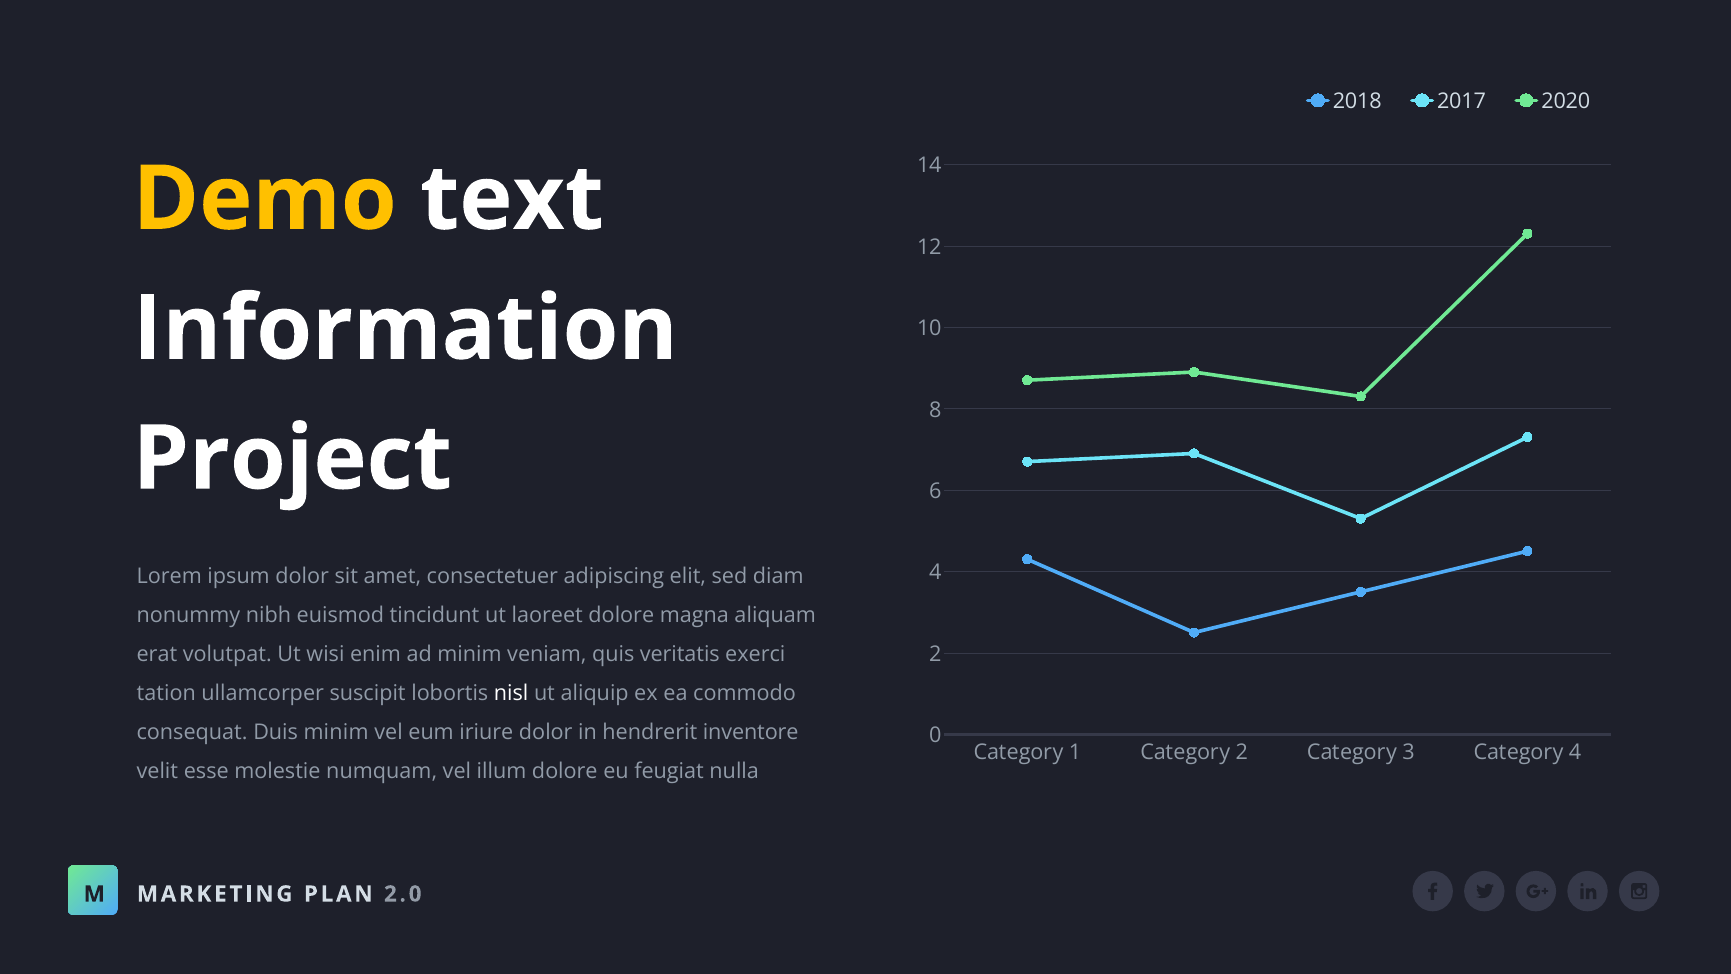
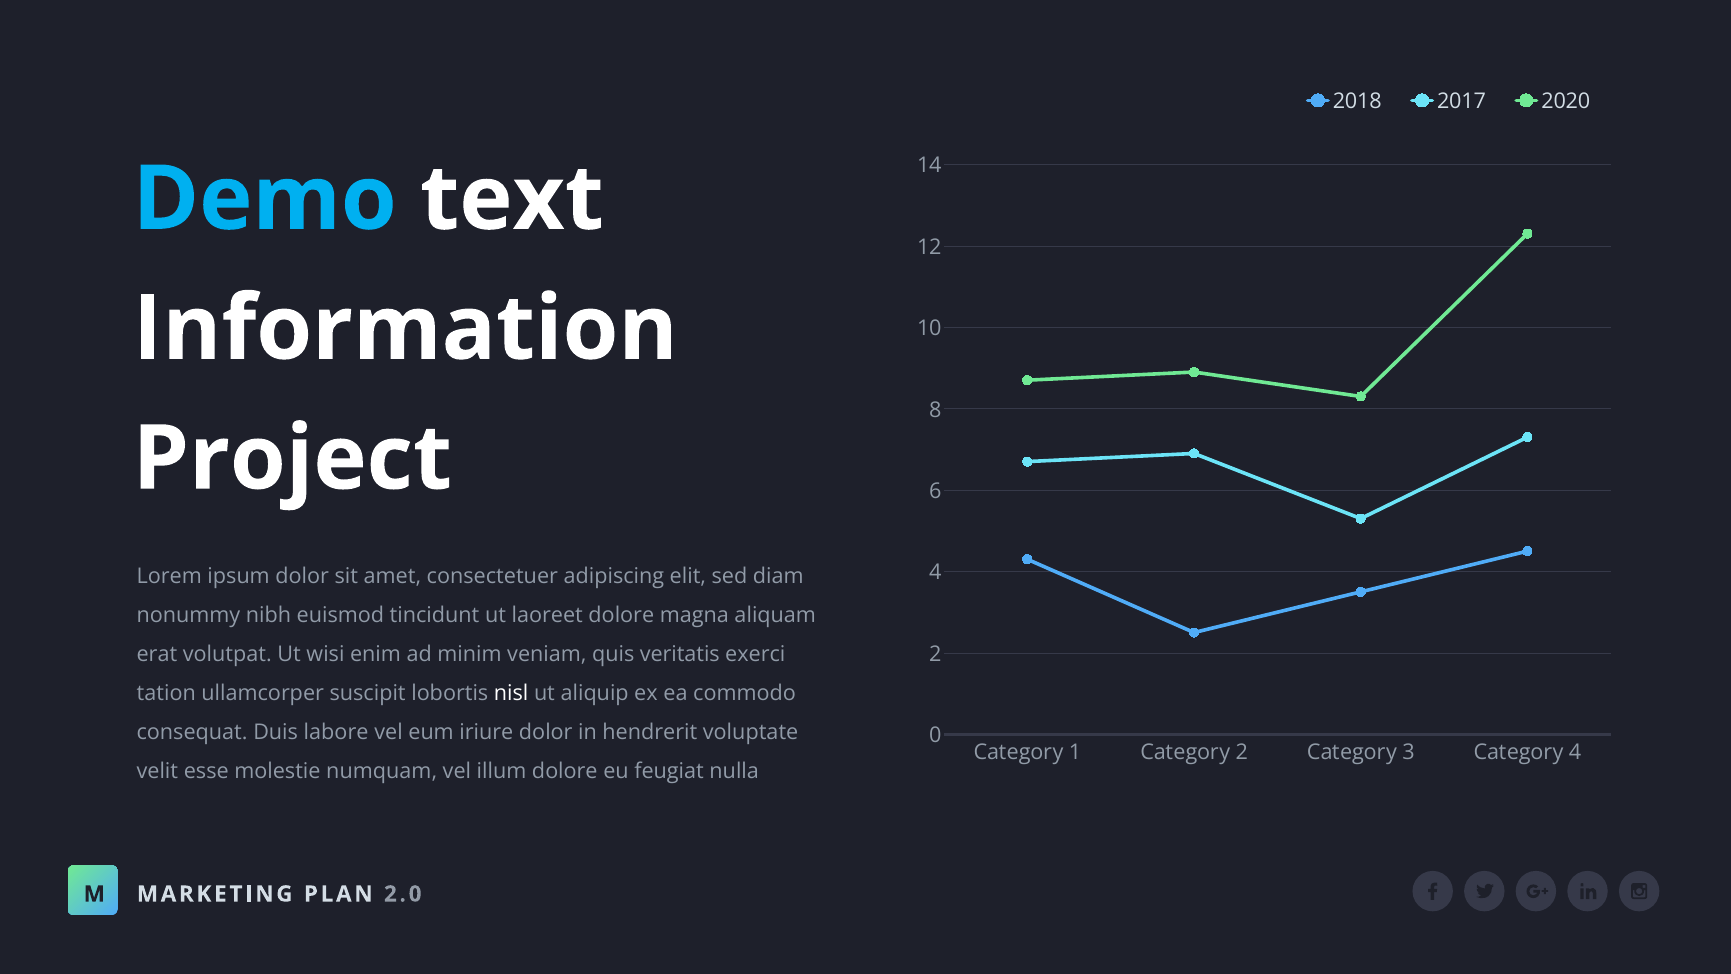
Demo colour: yellow -> light blue
Duis minim: minim -> labore
inventore: inventore -> voluptate
